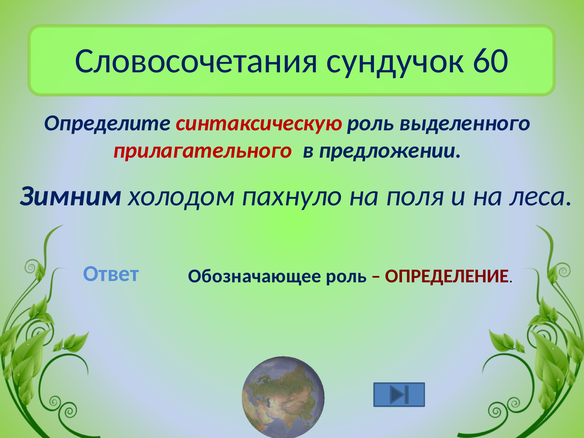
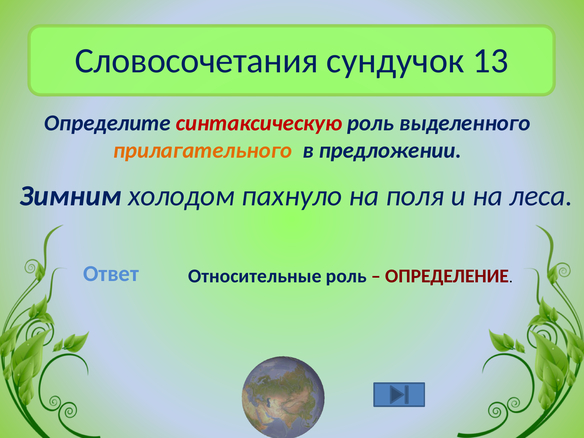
60: 60 -> 13
прилагательного colour: red -> orange
Обозначающее: Обозначающее -> Относительные
